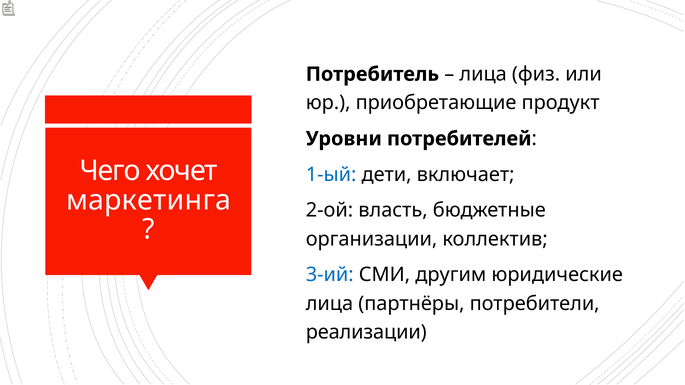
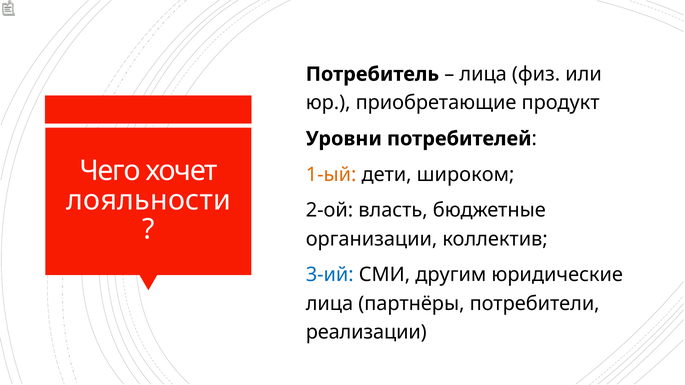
1-ый colour: blue -> orange
включает: включает -> широком
маркетинга: маркетинга -> лояльности
